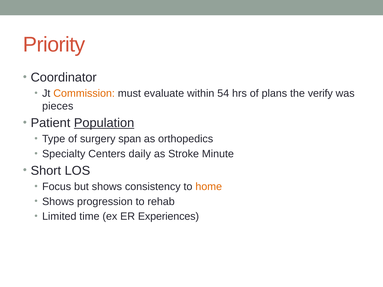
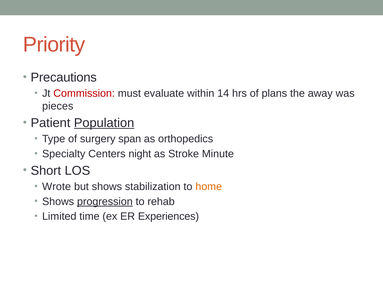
Coordinator: Coordinator -> Precautions
Commission colour: orange -> red
54: 54 -> 14
verify: verify -> away
daily: daily -> night
Focus: Focus -> Wrote
consistency: consistency -> stabilization
progression underline: none -> present
